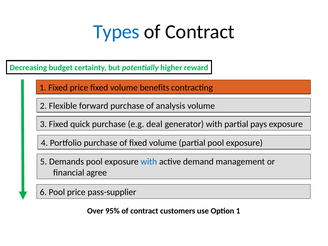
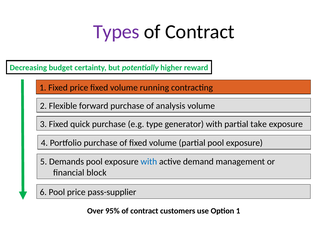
Types colour: blue -> purple
benefits: benefits -> running
deal: deal -> type
pays: pays -> take
agree: agree -> block
